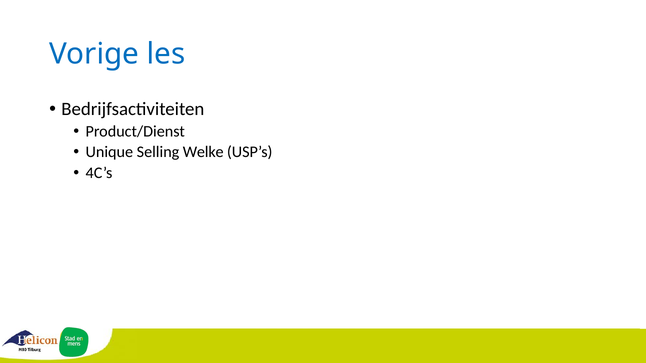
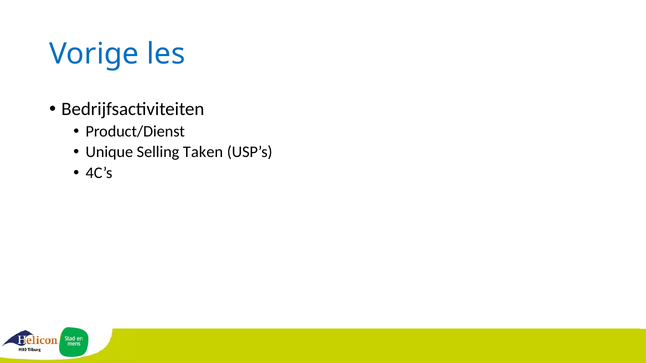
Welke: Welke -> Taken
